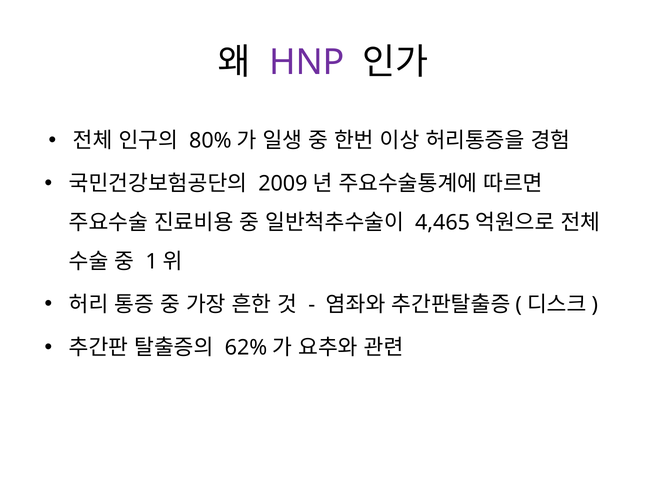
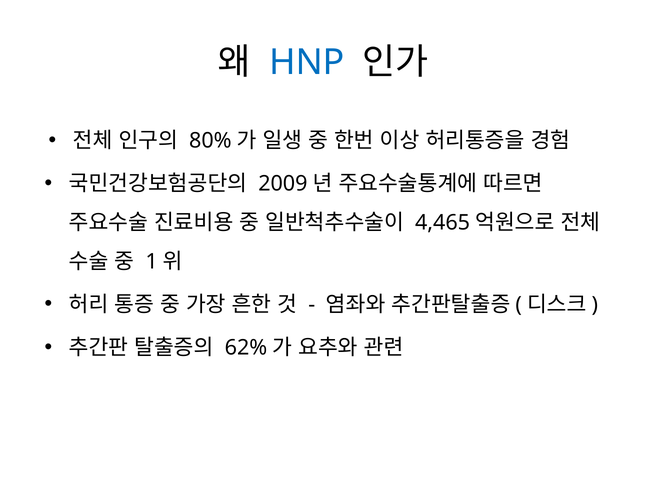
HNP colour: purple -> blue
